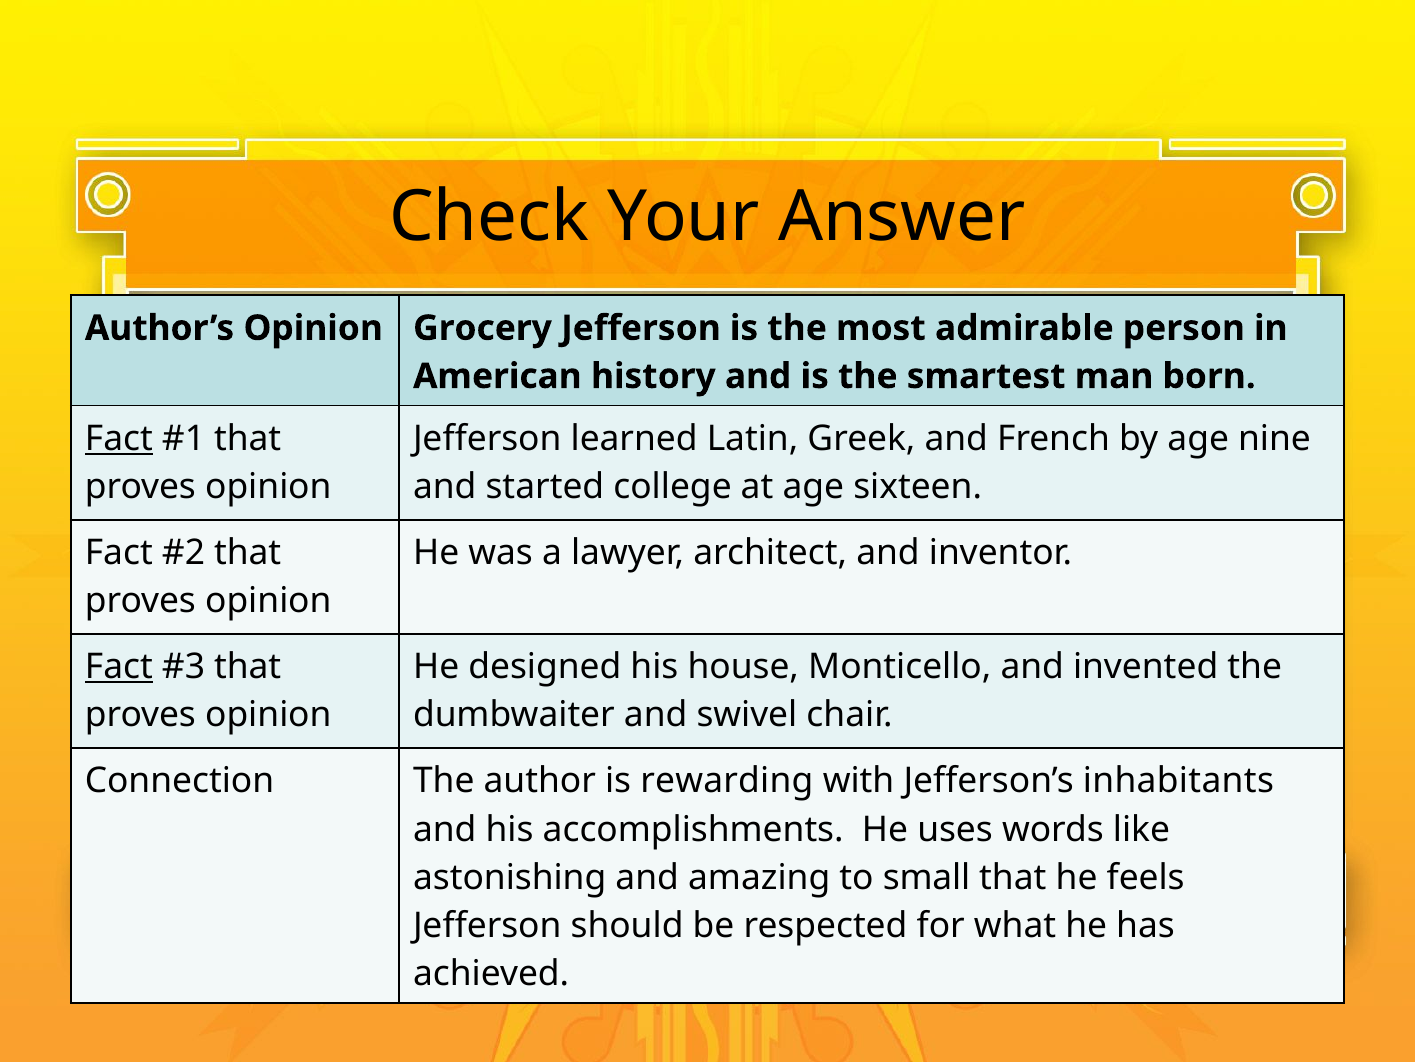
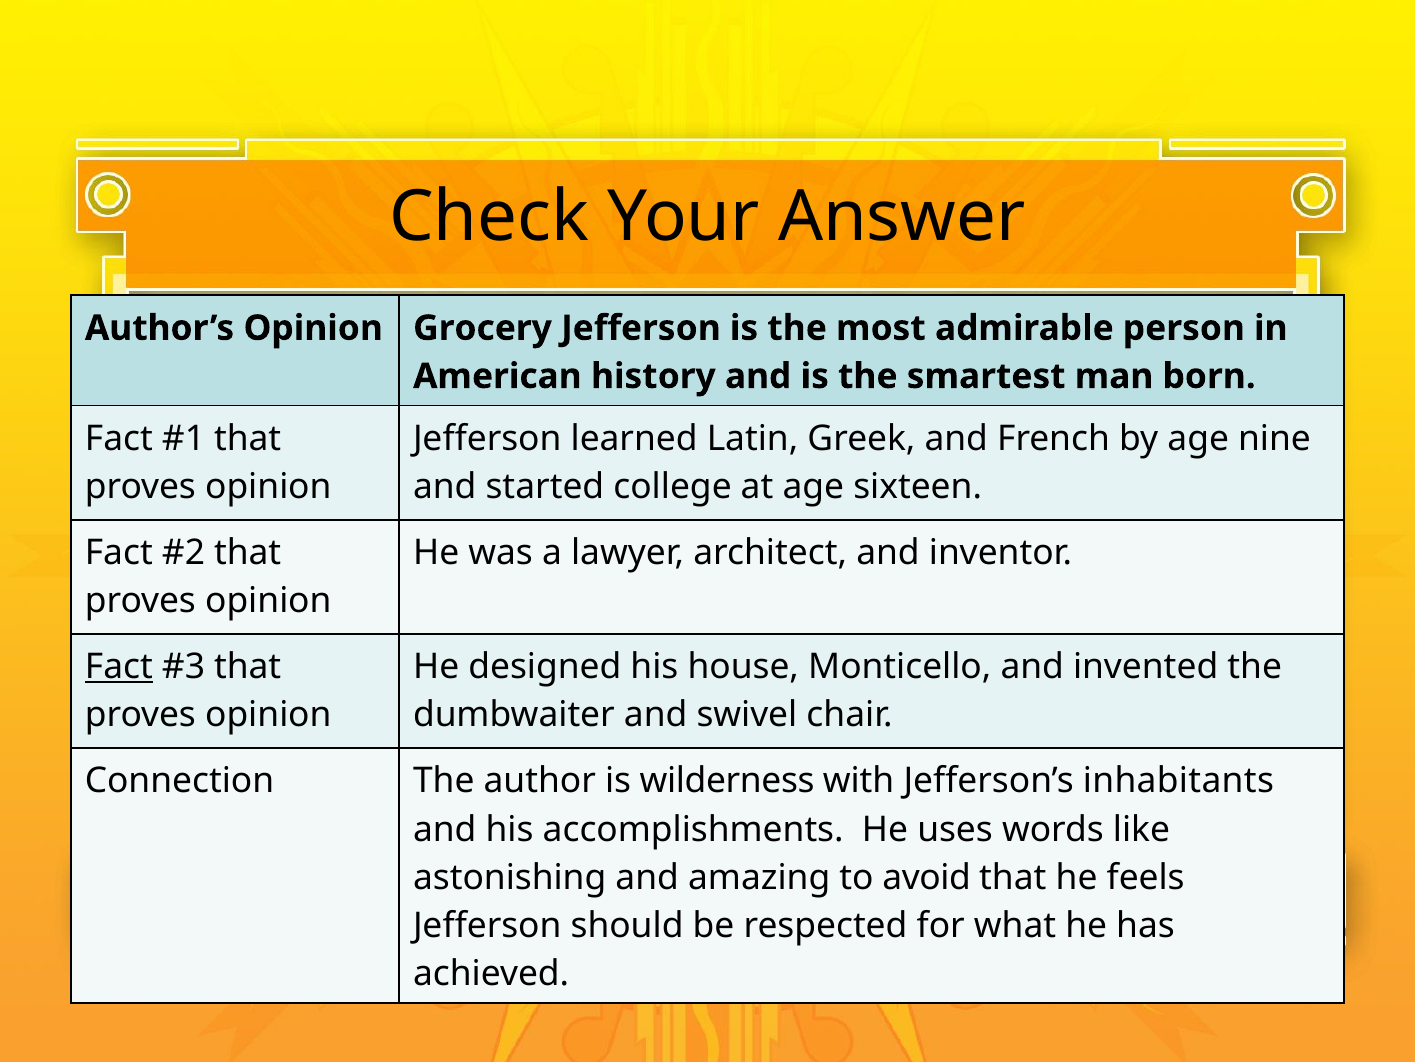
Fact at (119, 438) underline: present -> none
rewarding: rewarding -> wilderness
small: small -> avoid
